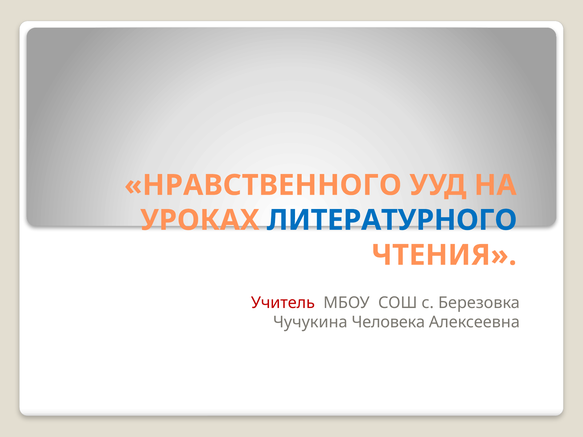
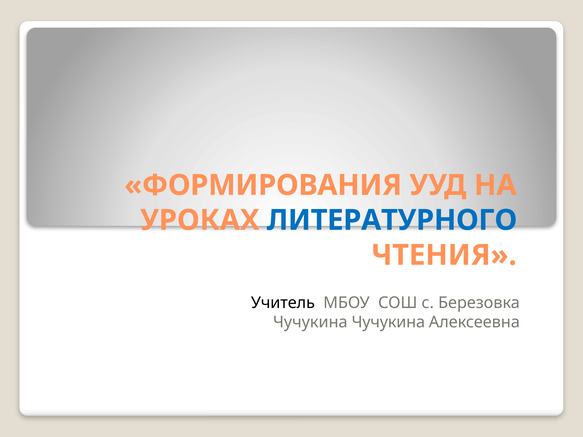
НРАВСТВЕННОГО: НРАВСТВЕННОГО -> ФОРМИРОВАНИЯ
Учитель colour: red -> black
Чучукина Человека: Человека -> Чучукина
